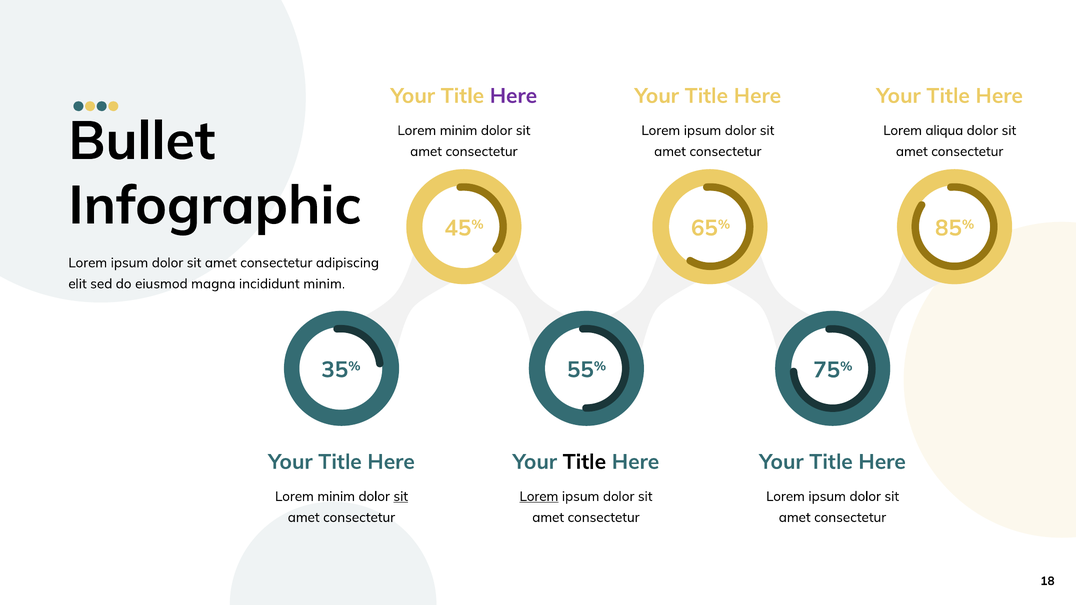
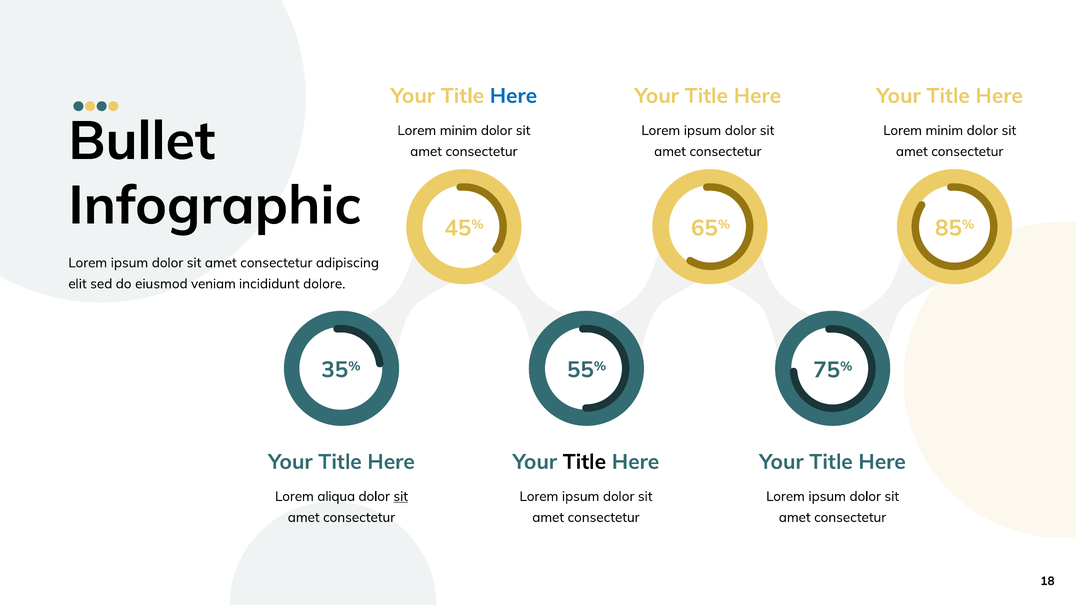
Here at (513, 96) colour: purple -> blue
aliqua at (944, 131): aliqua -> minim
magna: magna -> veniam
incididunt minim: minim -> dolore
minim at (336, 497): minim -> aliqua
Lorem at (539, 497) underline: present -> none
